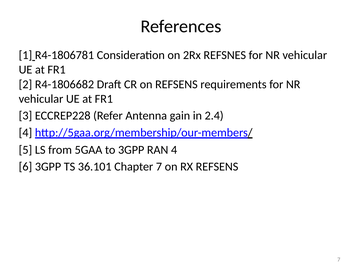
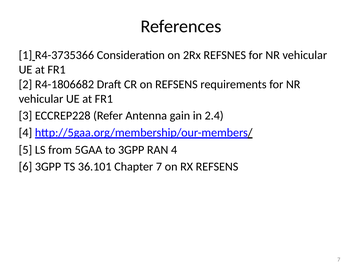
R4-1806781: R4-1806781 -> R4-3735366
